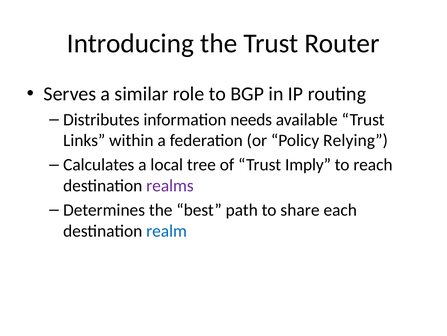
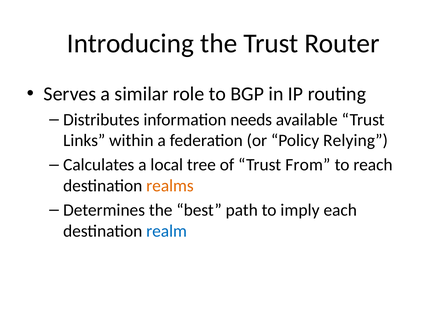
Imply: Imply -> From
realms colour: purple -> orange
share: share -> imply
